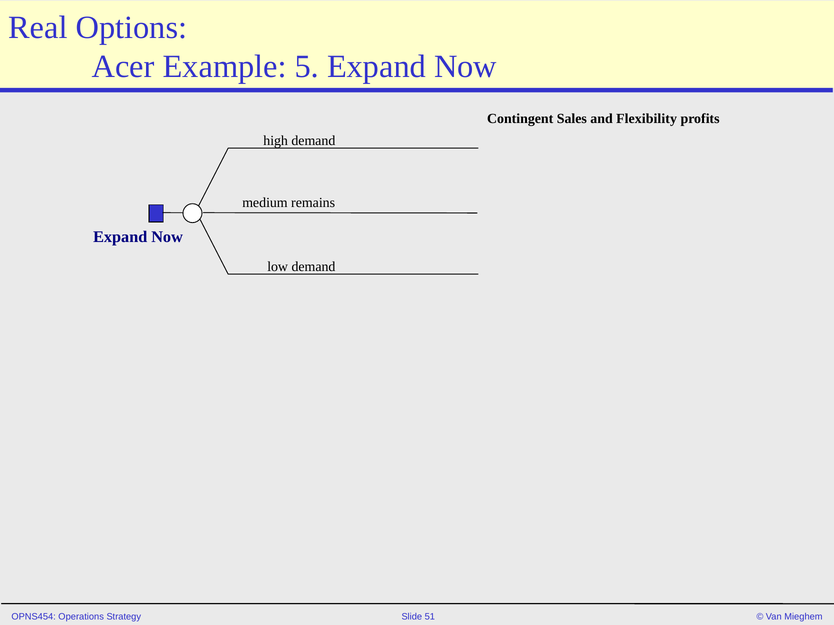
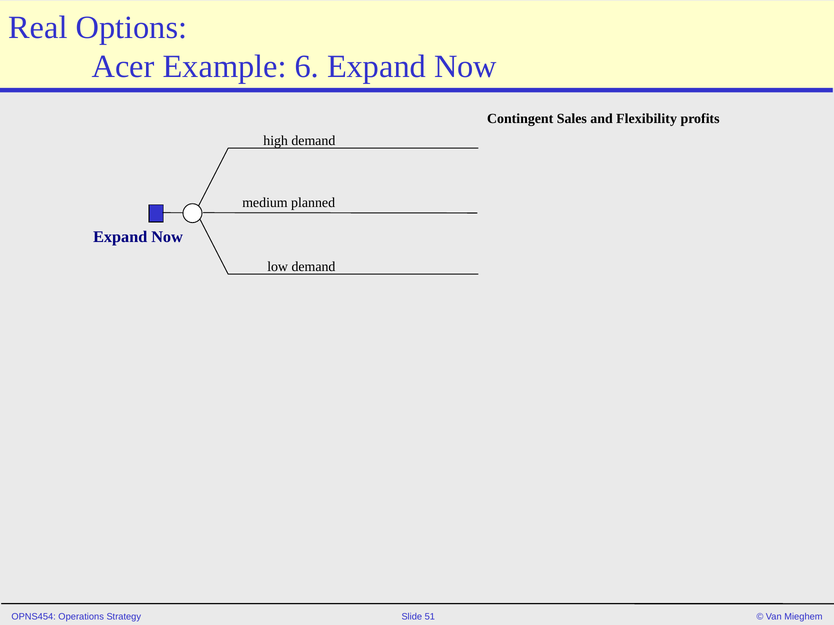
5: 5 -> 6
remains: remains -> planned
